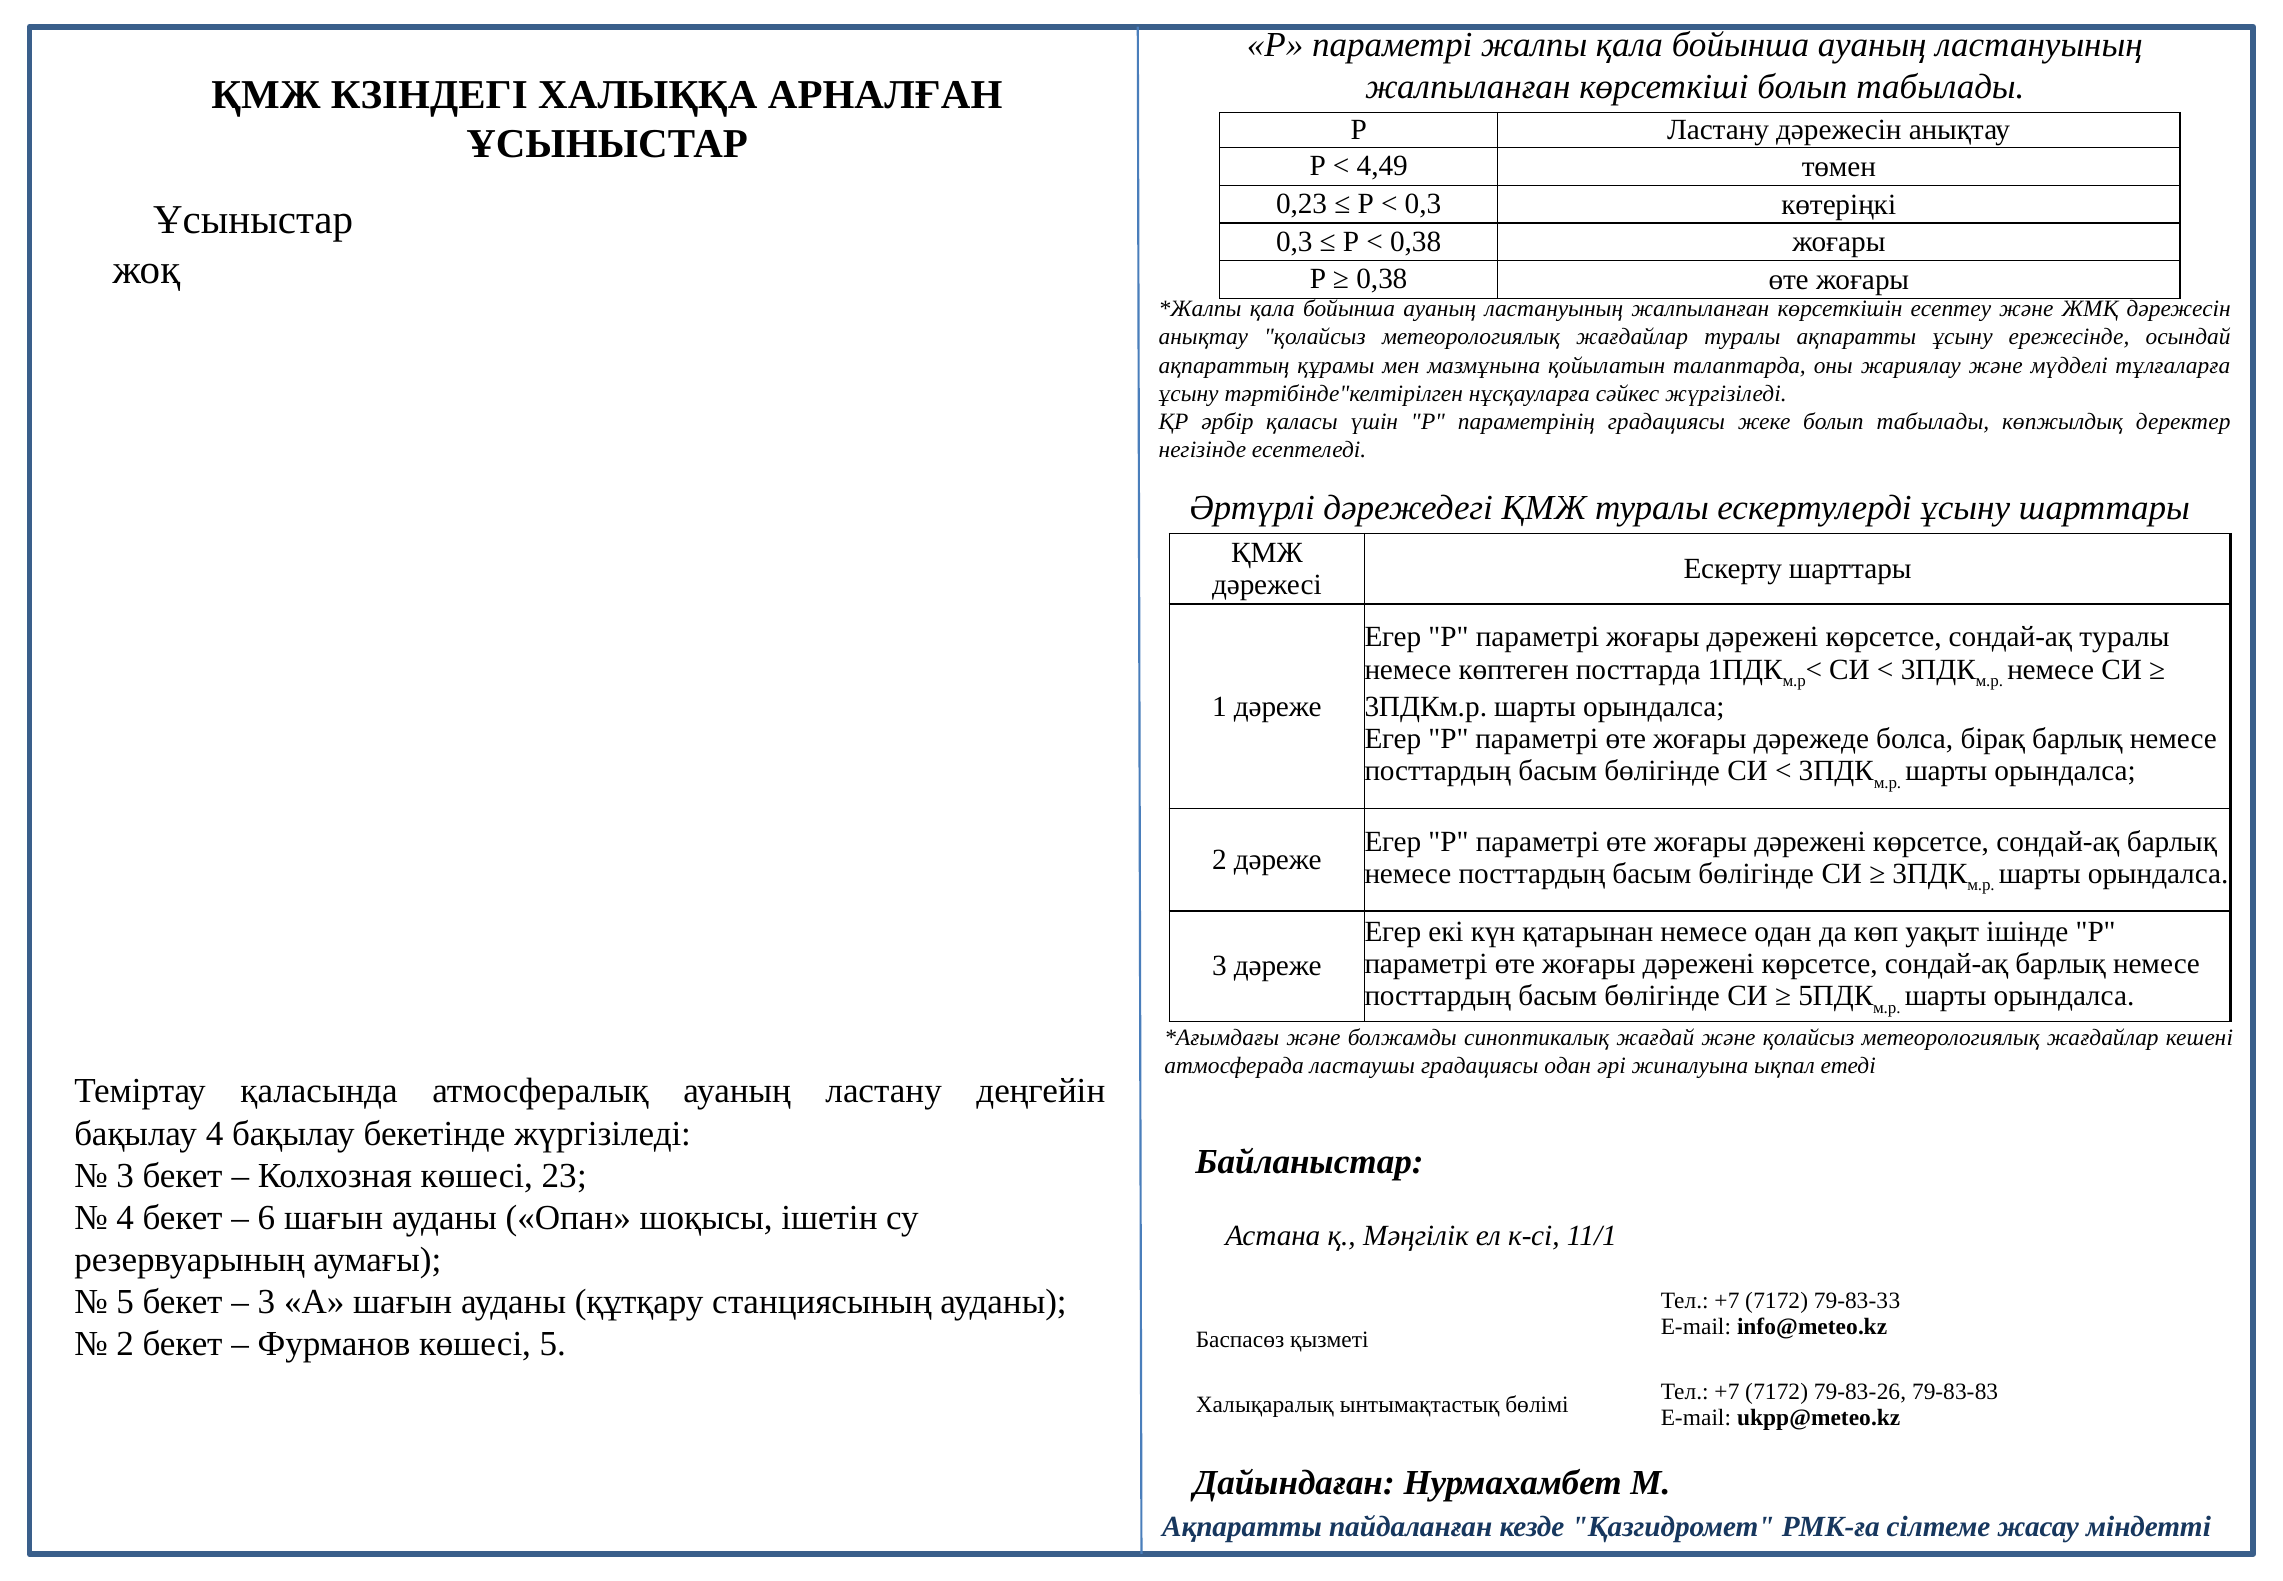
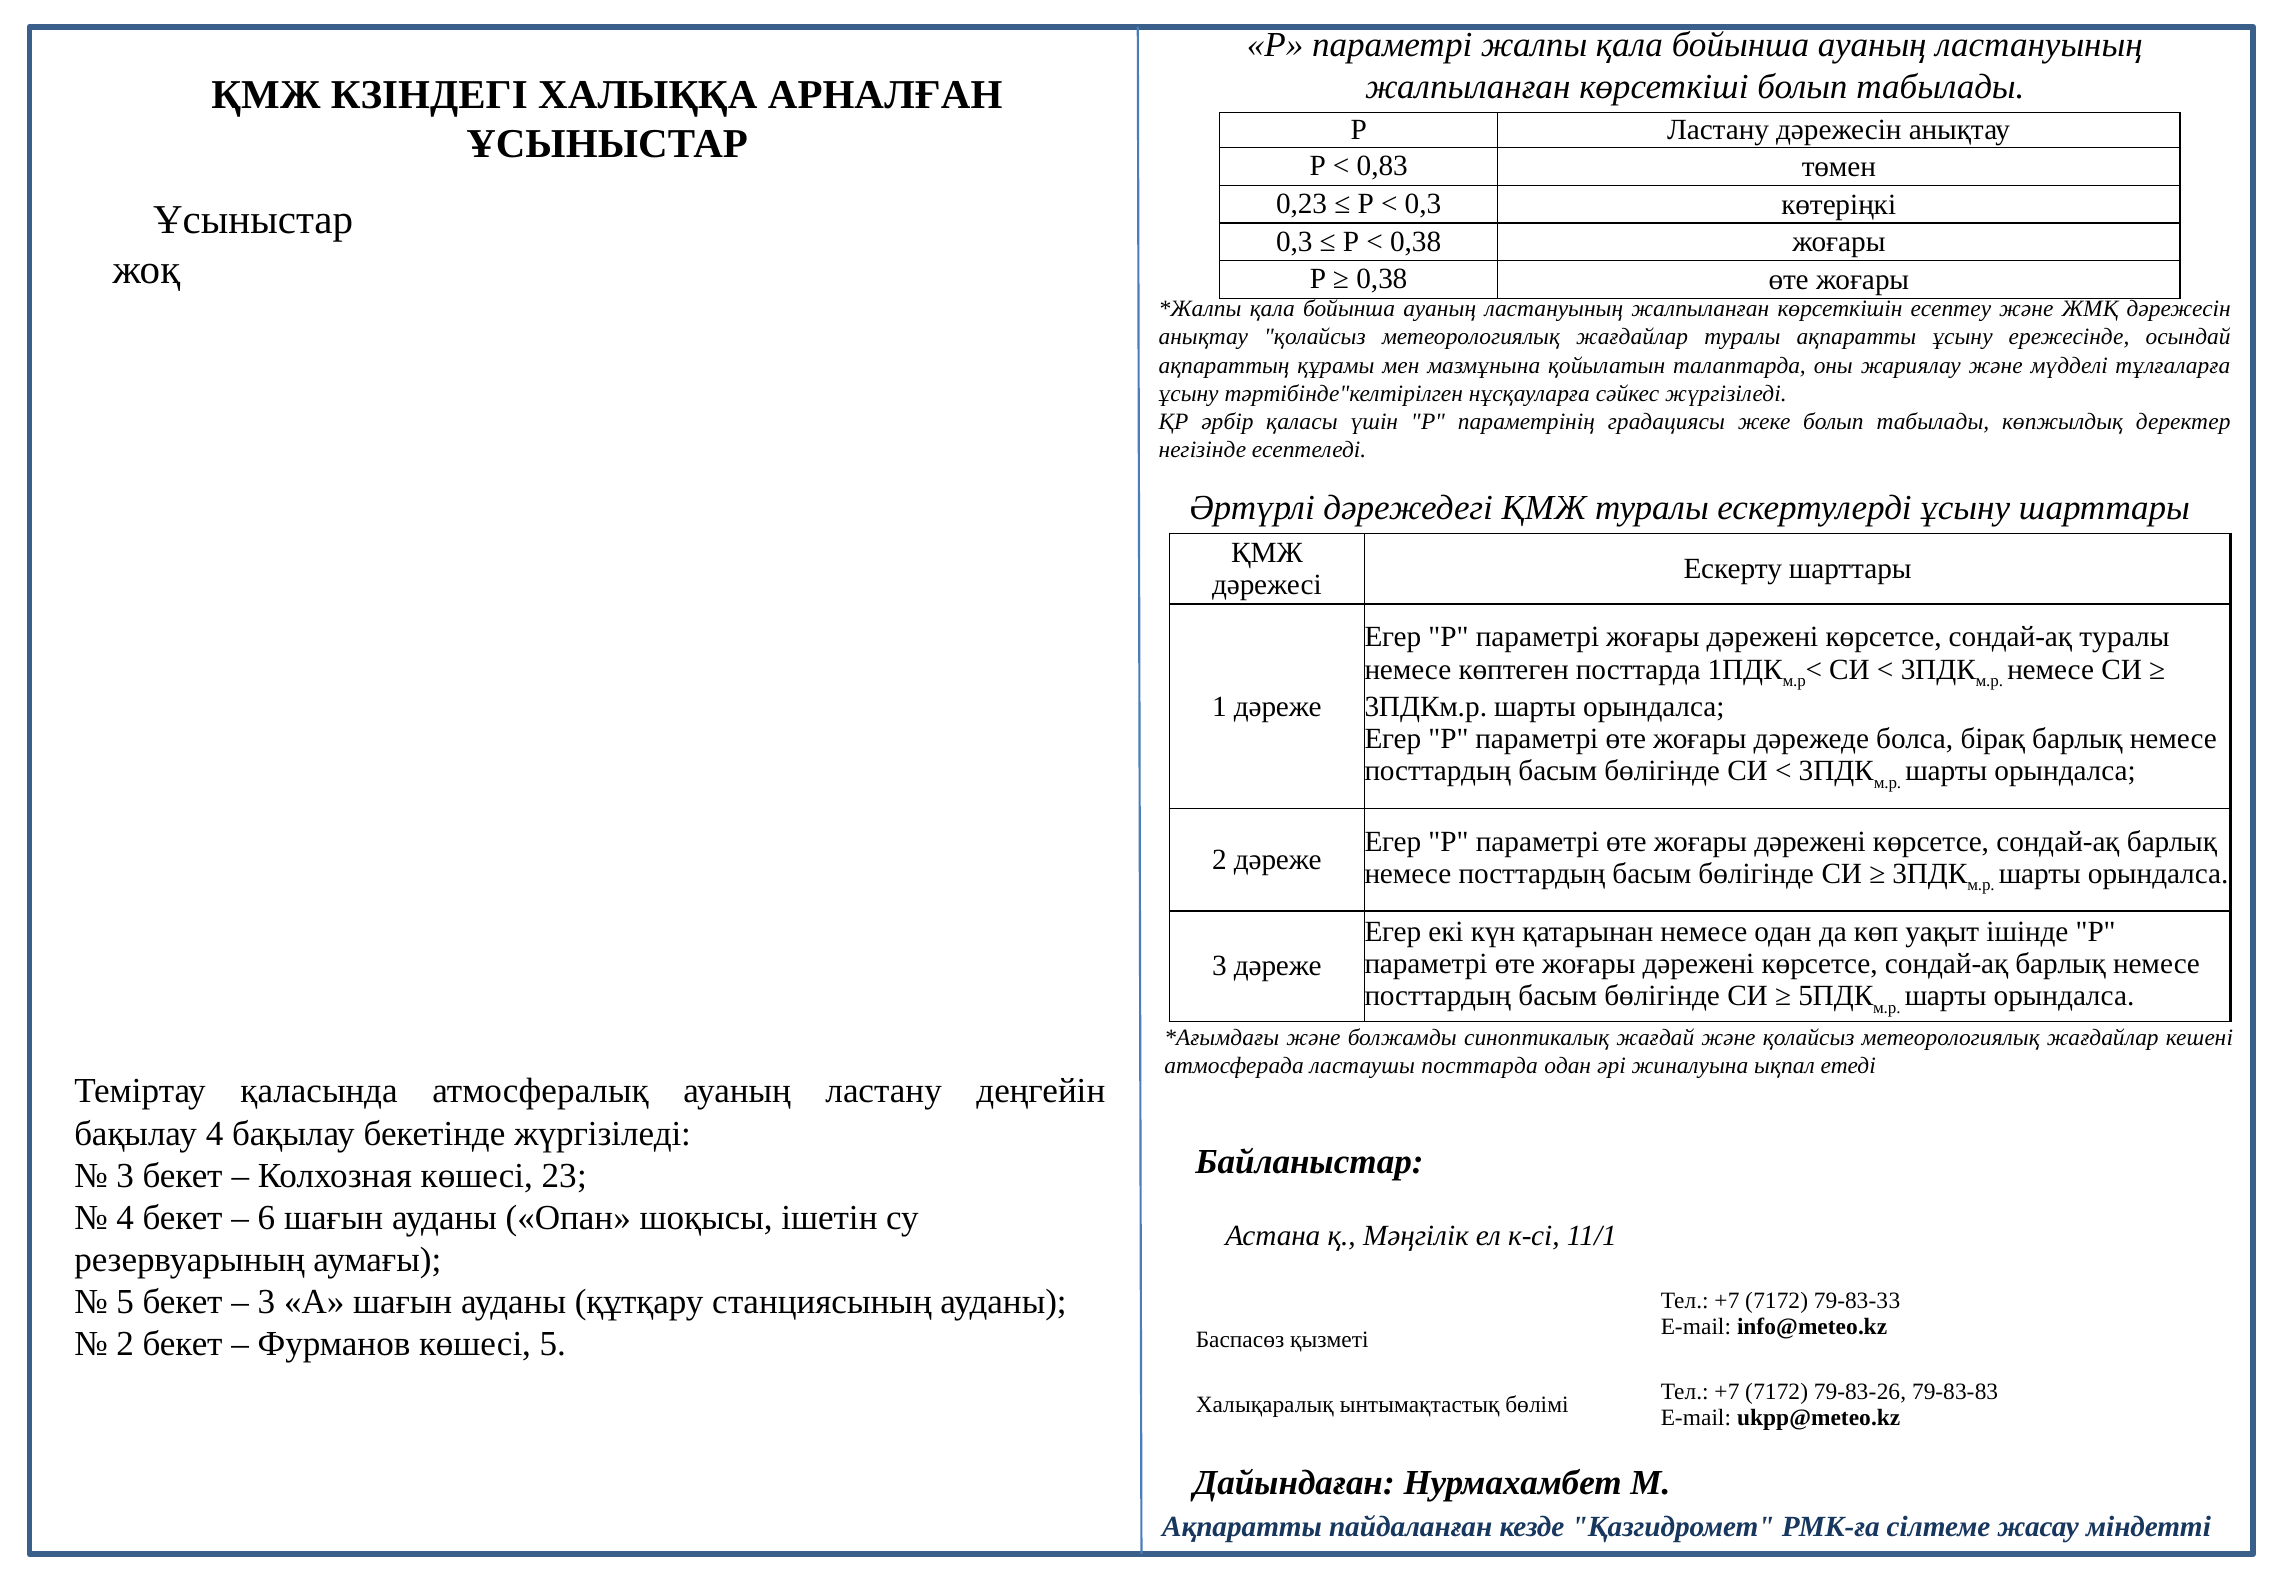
4,49: 4,49 -> 0,83
ластаушы градациясы: градациясы -> посттарда
